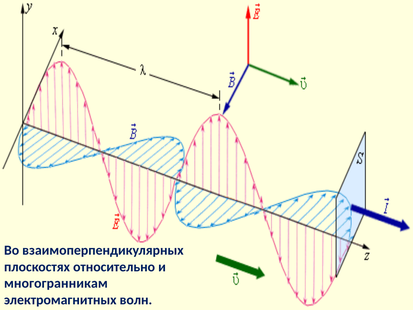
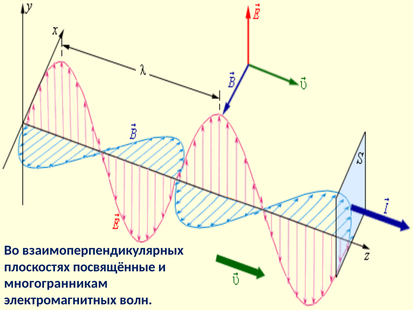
относительно: относительно -> посвящённые
